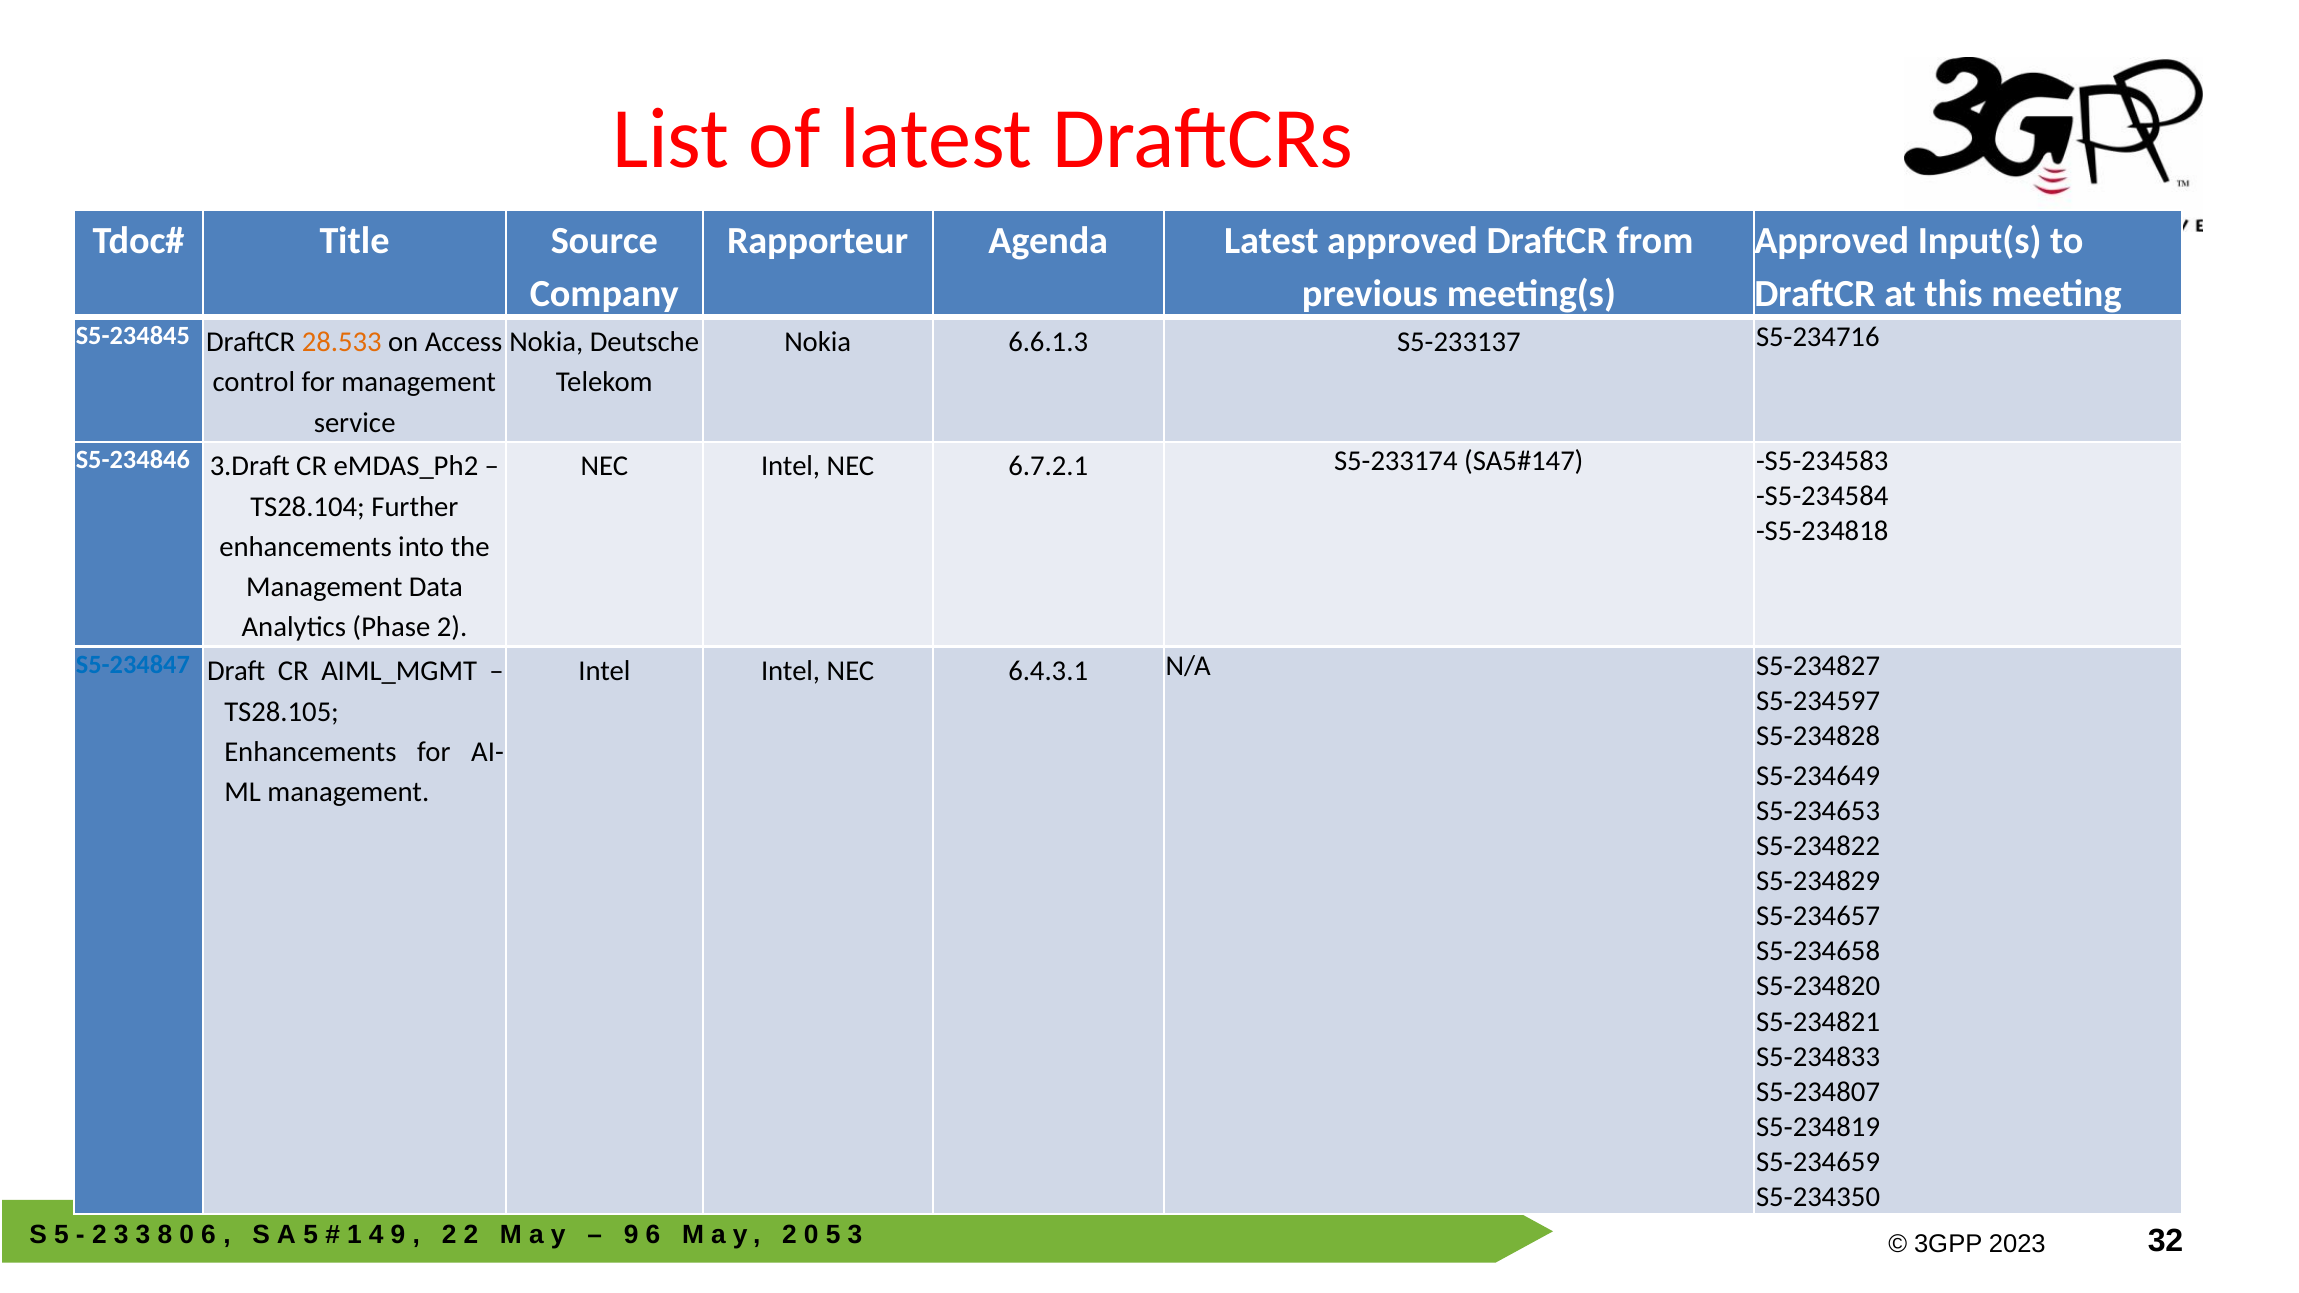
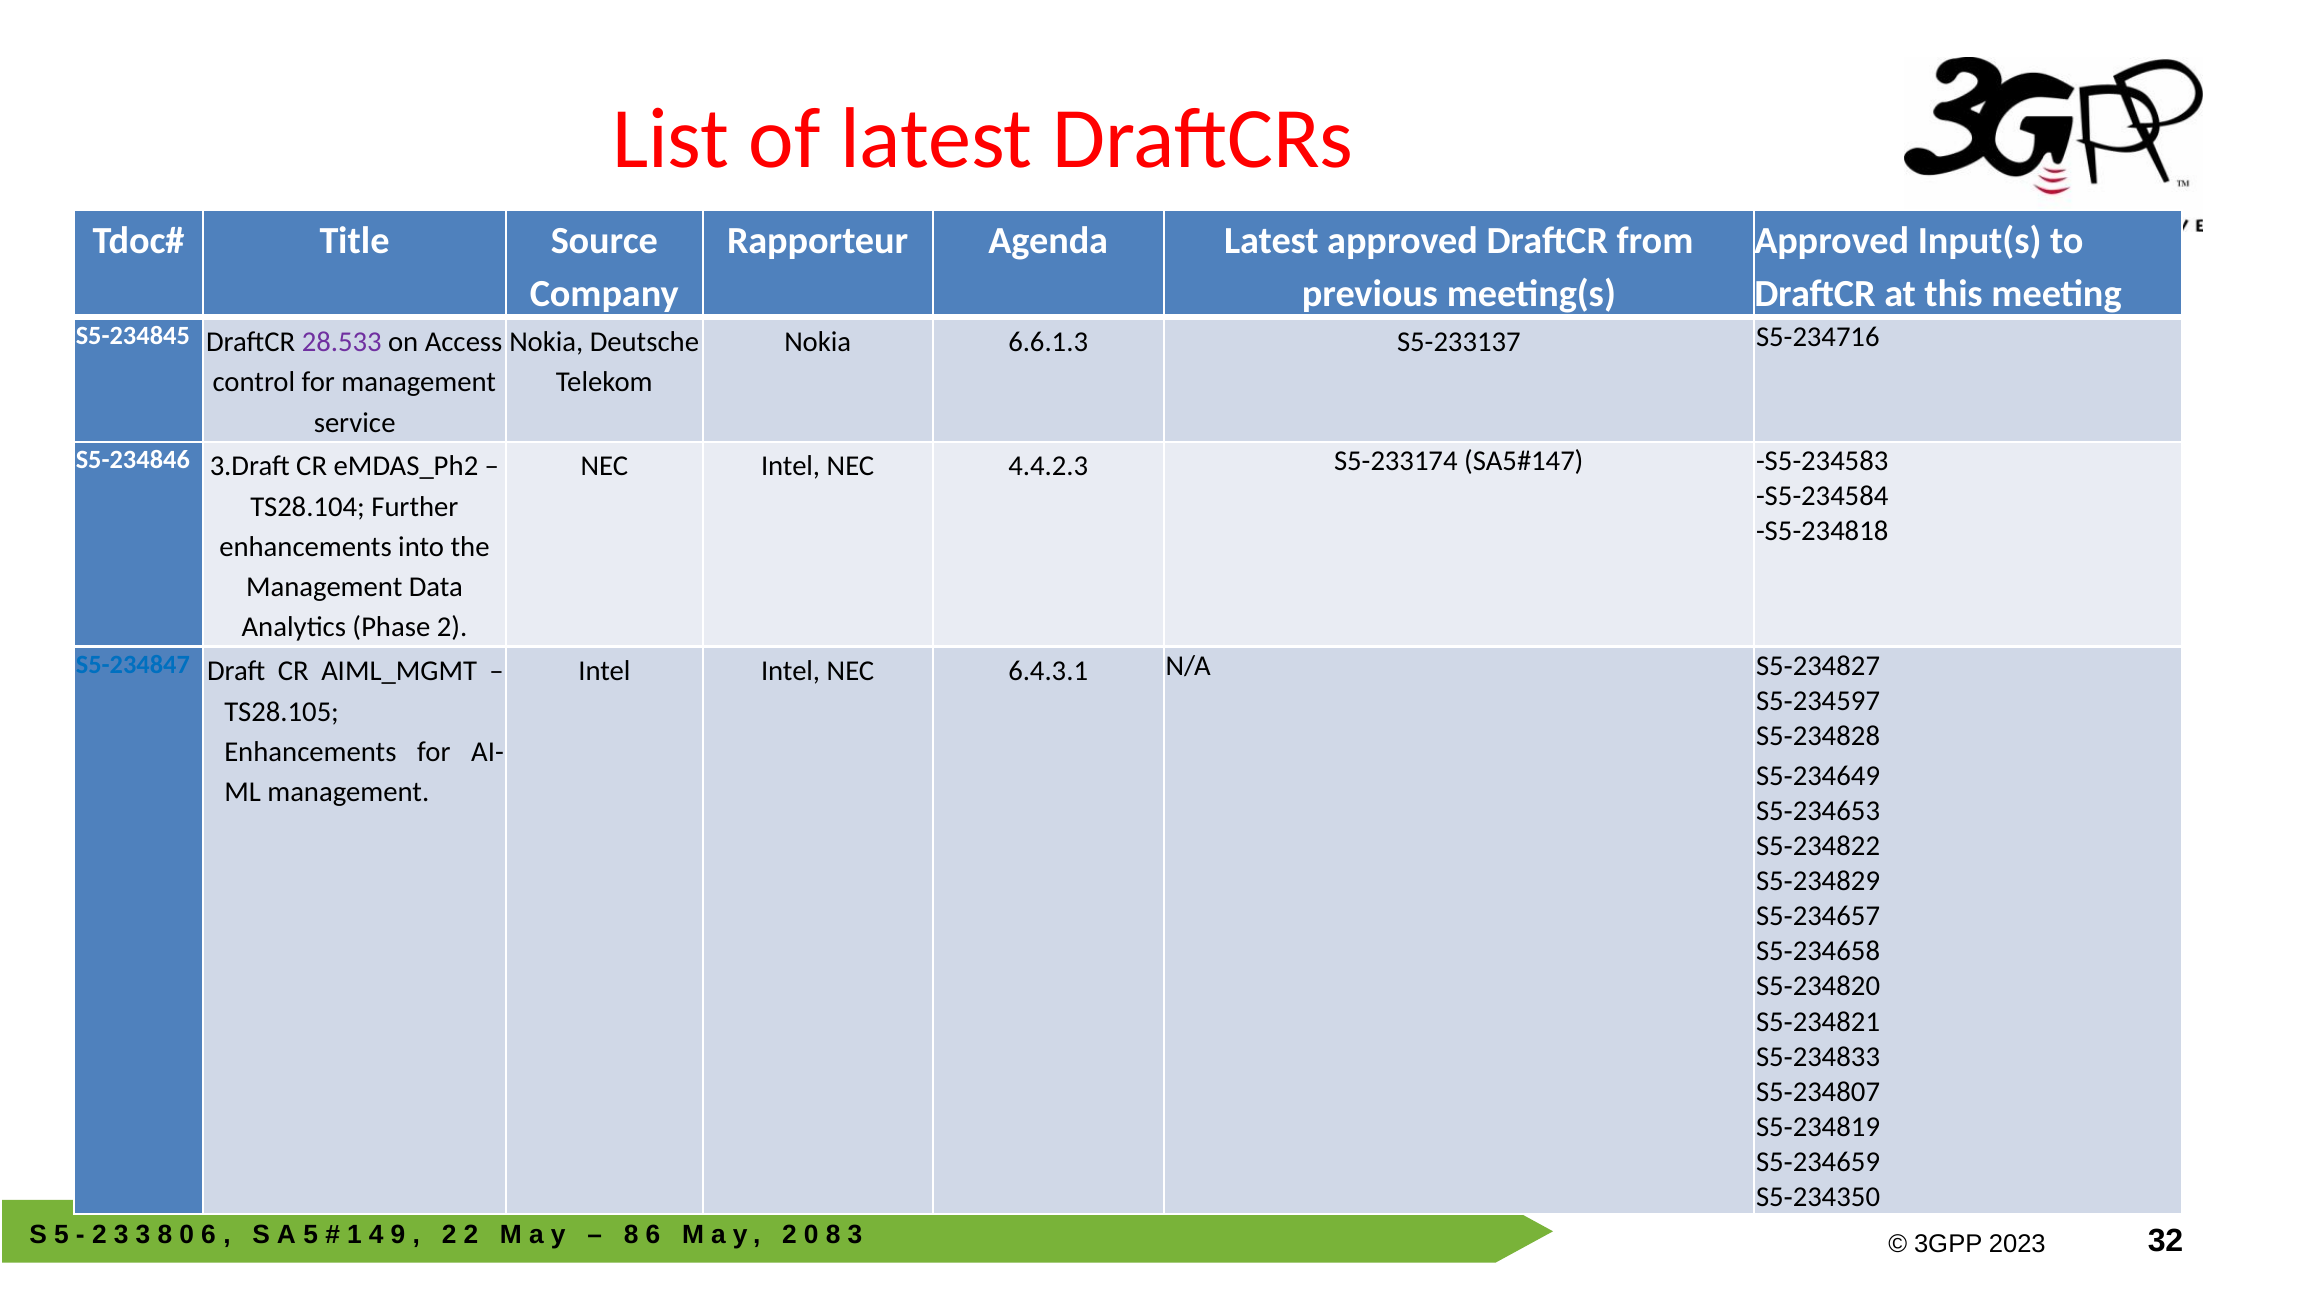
28.533 colour: orange -> purple
6.7.2.1: 6.7.2.1 -> 4.4.2.3
9 at (631, 1235): 9 -> 8
5 at (833, 1235): 5 -> 8
